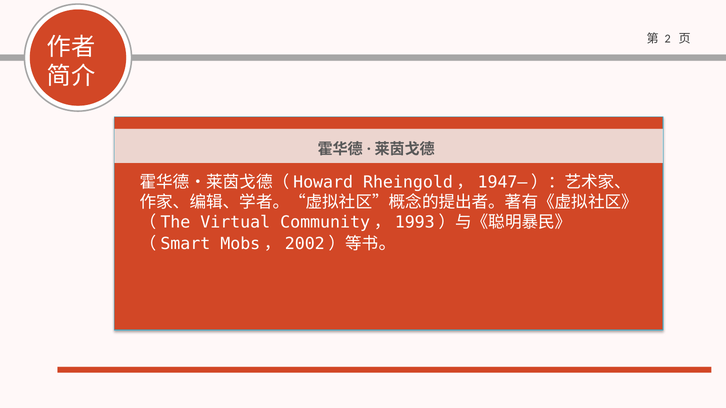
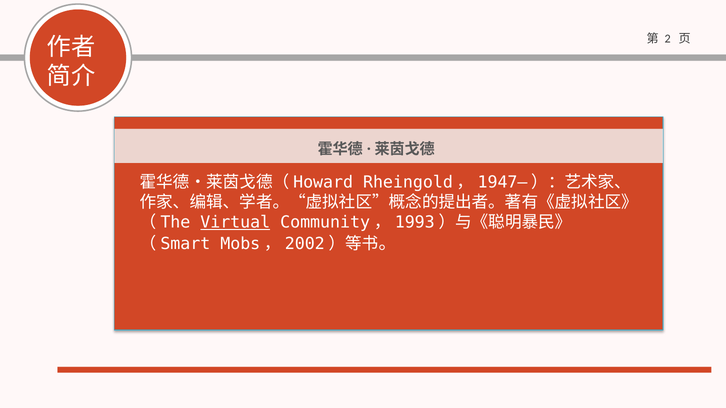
Virtual underline: none -> present
